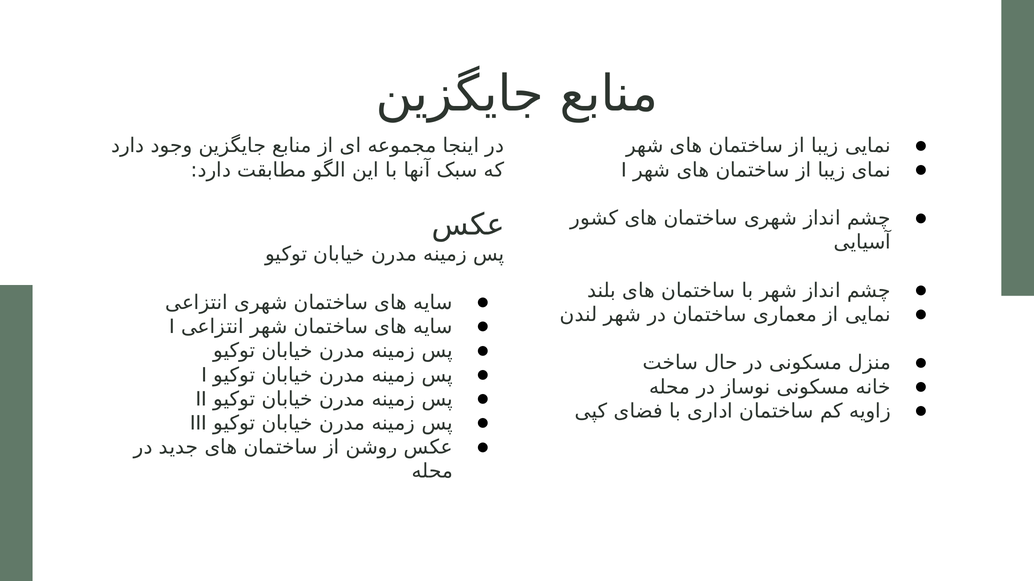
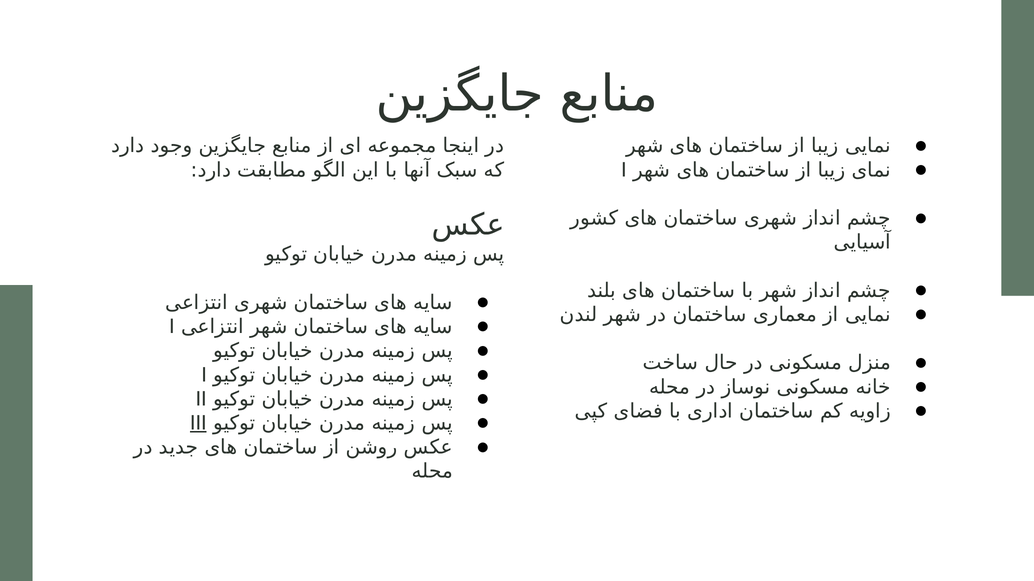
III underline: none -> present
